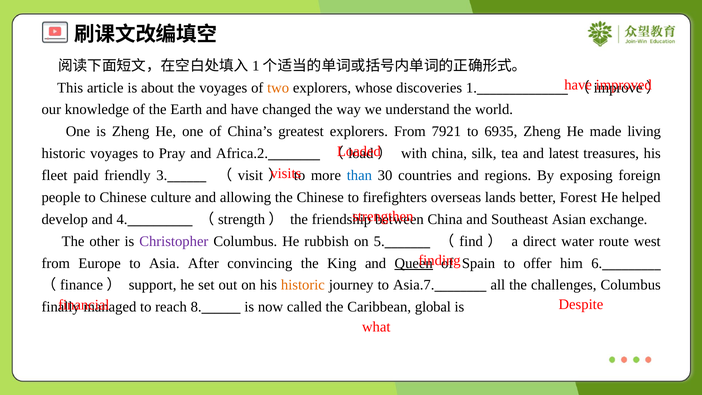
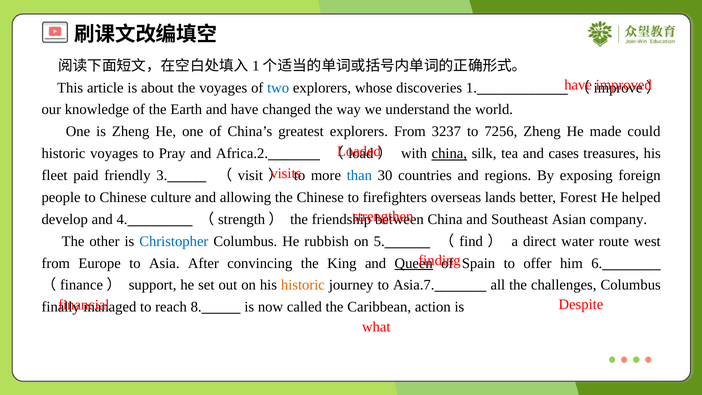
two colour: orange -> blue
7921: 7921 -> 3237
6935: 6935 -> 7256
living: living -> could
china at (449, 153) underline: none -> present
latest: latest -> cases
exchange: exchange -> company
Christopher colour: purple -> blue
global: global -> action
